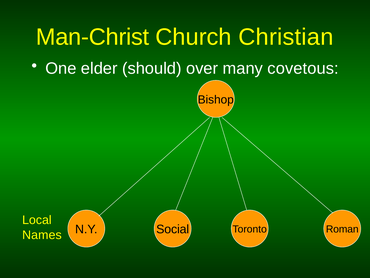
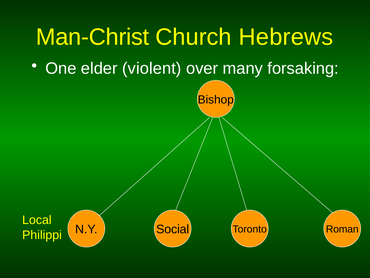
Christian: Christian -> Hebrews
should: should -> violent
covetous: covetous -> forsaking
Names: Names -> Philippi
